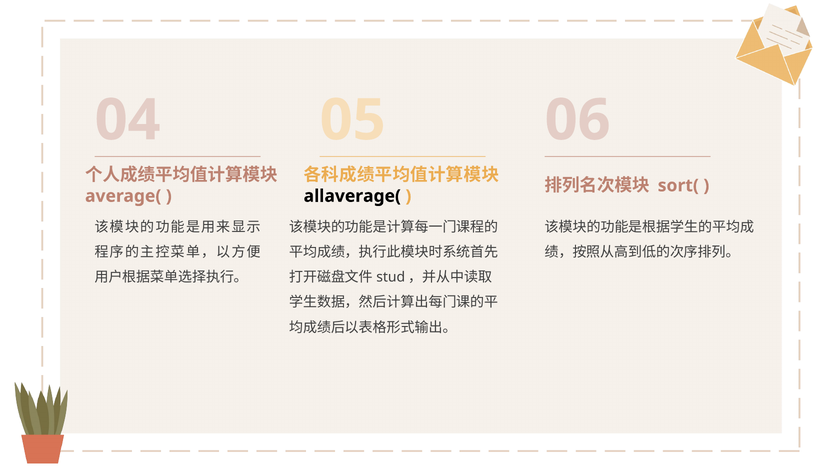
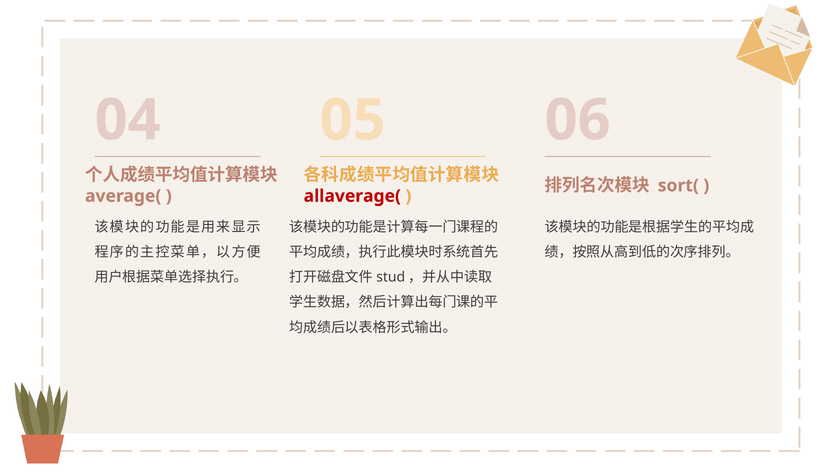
allaverage( colour: black -> red
